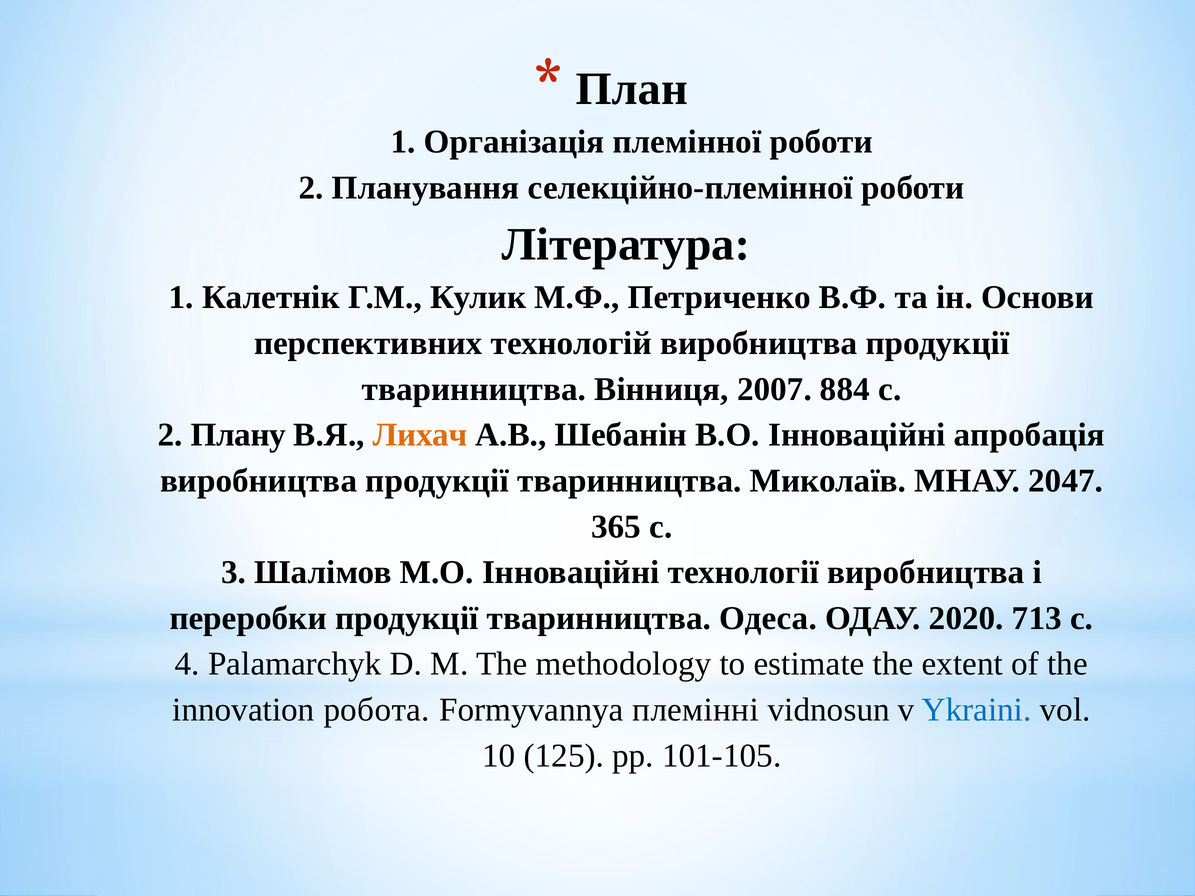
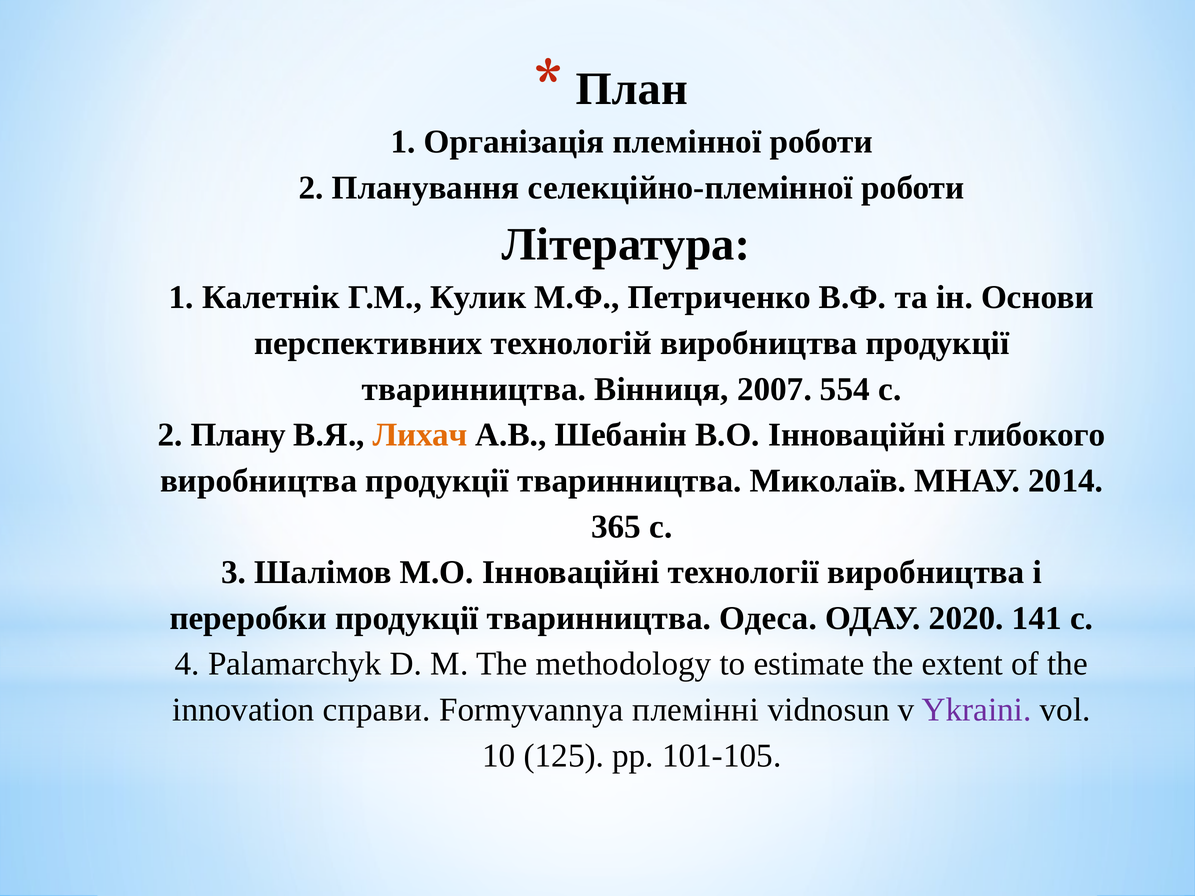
884: 884 -> 554
апробація: апробація -> глибокого
2047: 2047 -> 2014
713: 713 -> 141
робота: робота -> справи
Ykraini colour: blue -> purple
